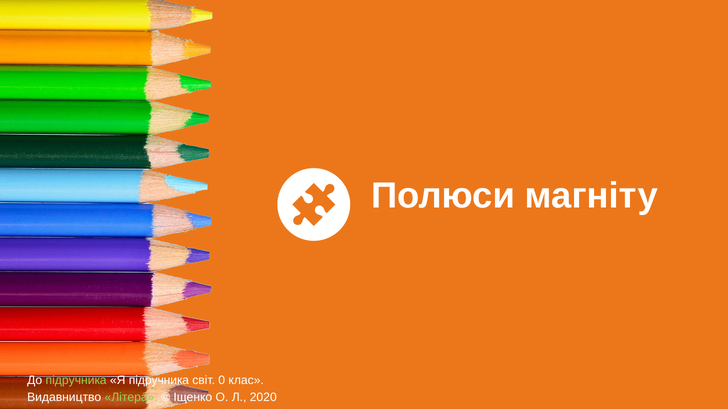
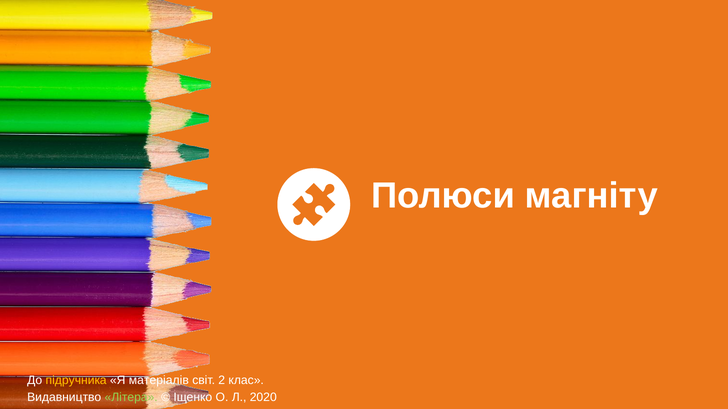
підручника at (76, 381) colour: light green -> yellow
Я підручника: підручника -> матеріалів
0: 0 -> 2
